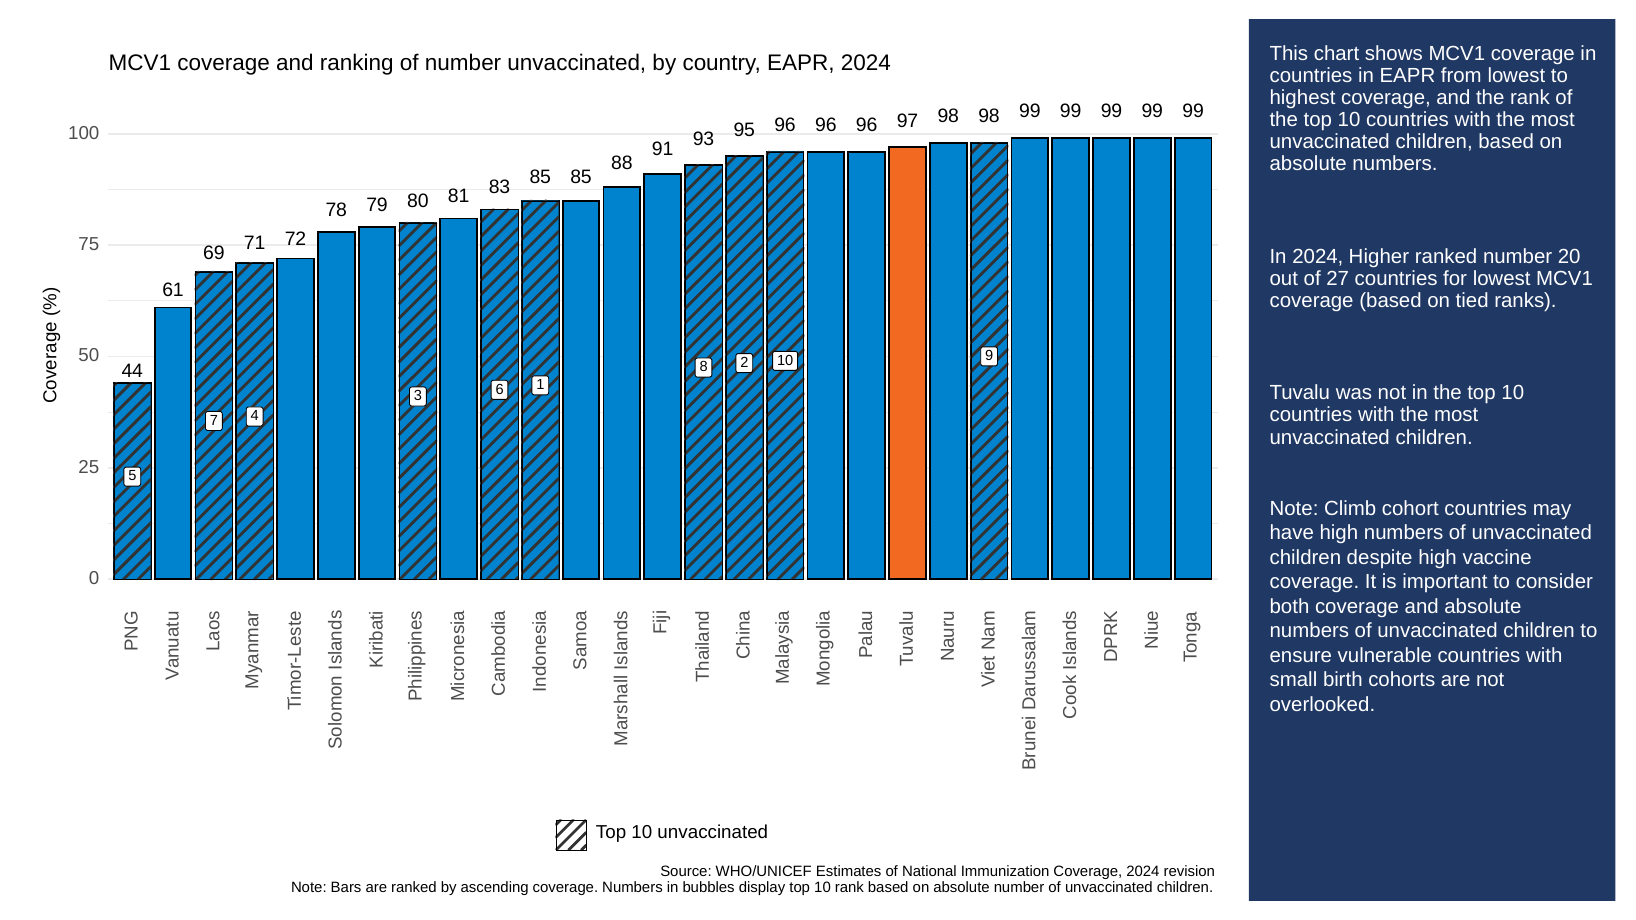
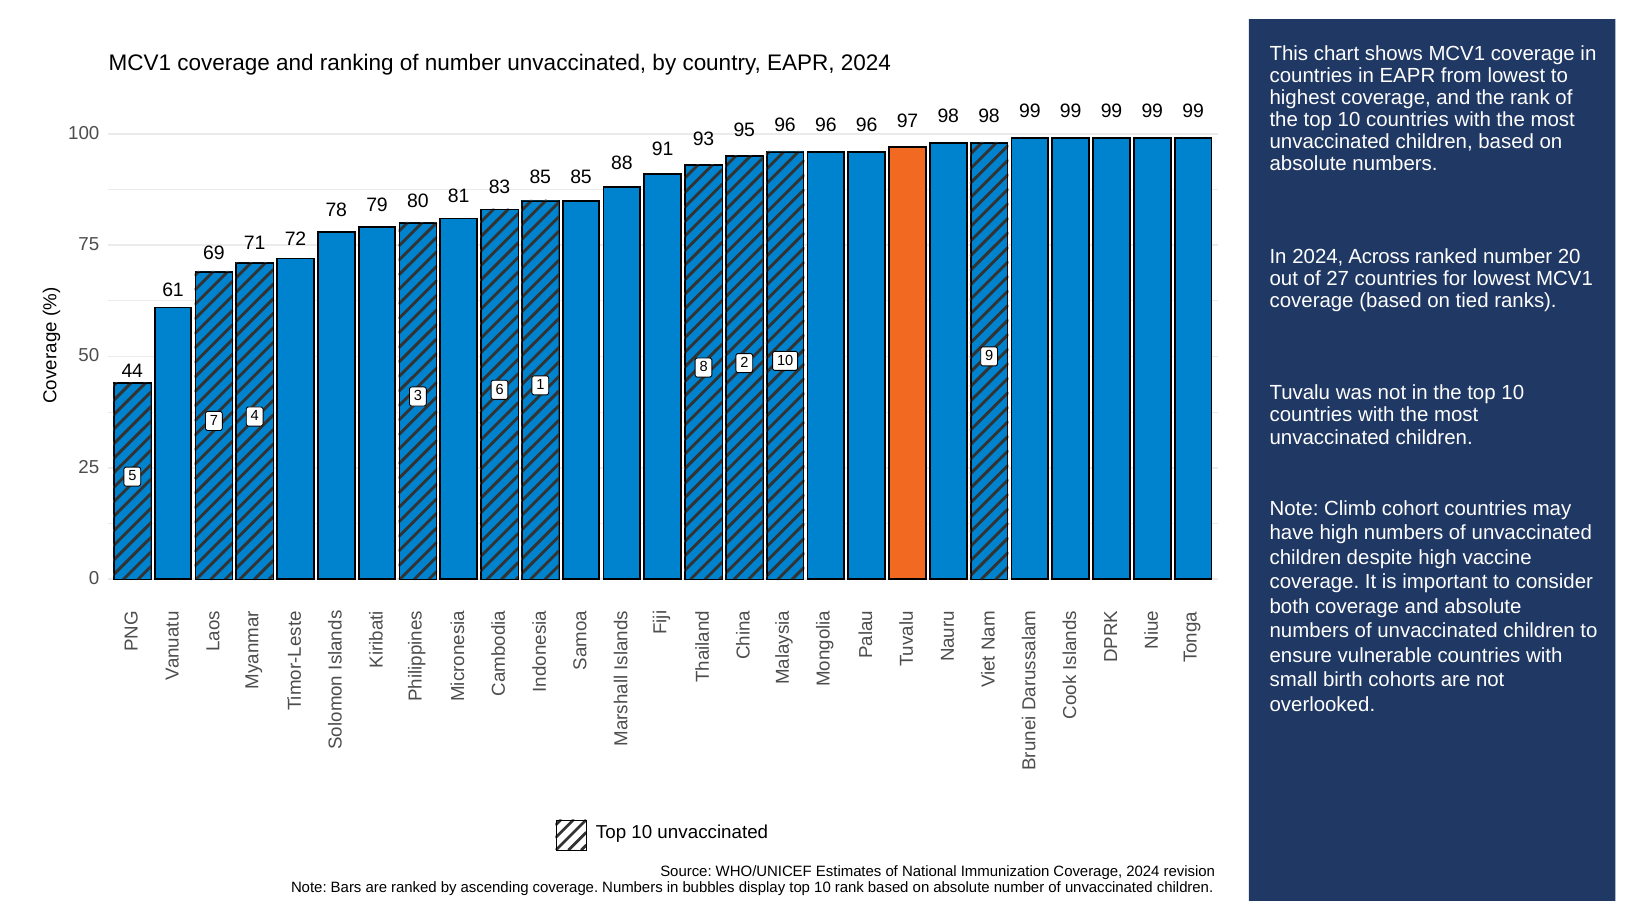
Higher: Higher -> Across
